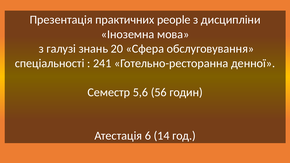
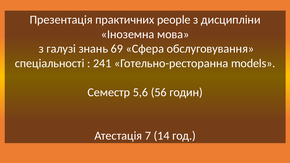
20: 20 -> 69
денної: денної -> models
6: 6 -> 7
